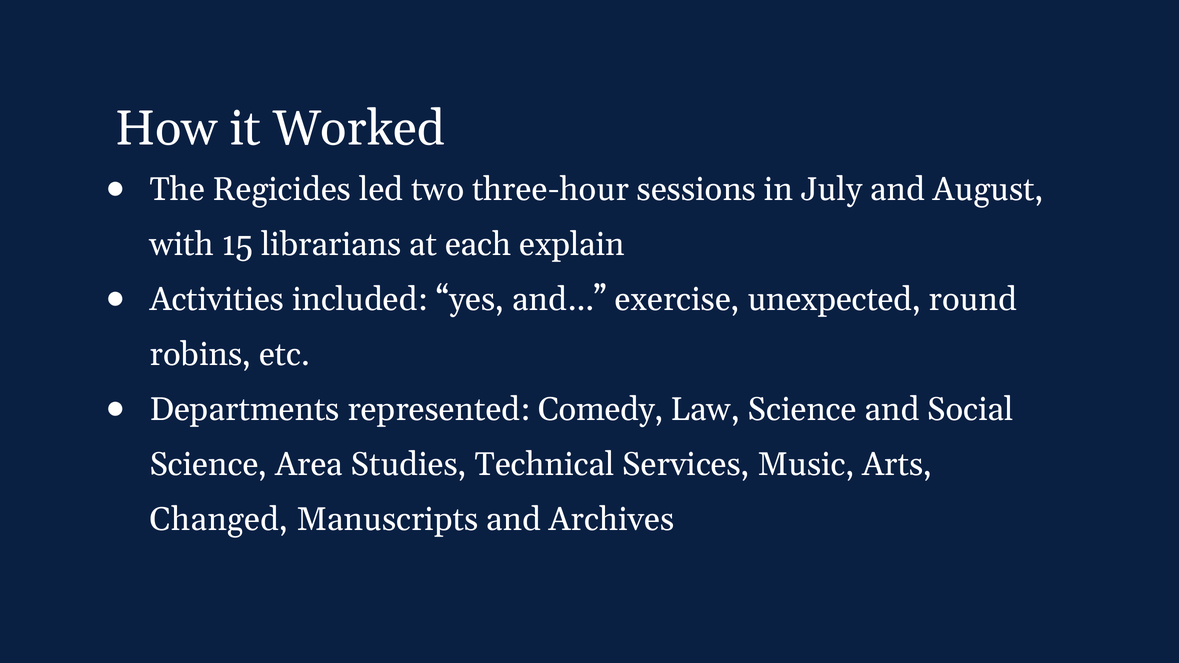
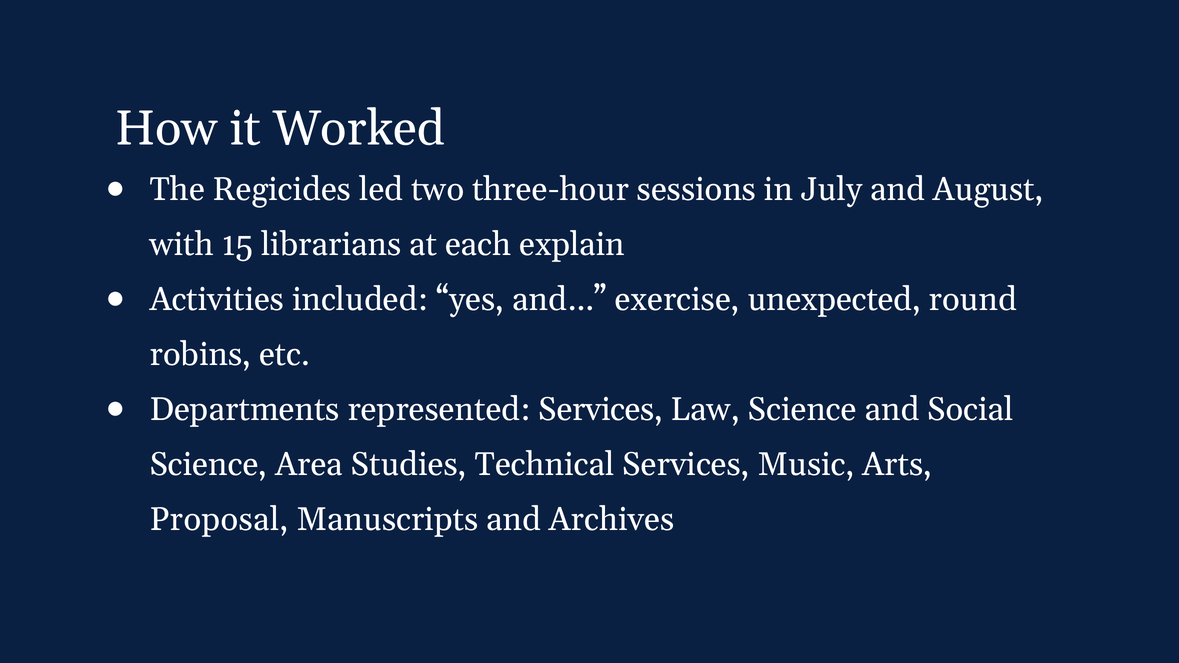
represented Comedy: Comedy -> Services
Changed: Changed -> Proposal
